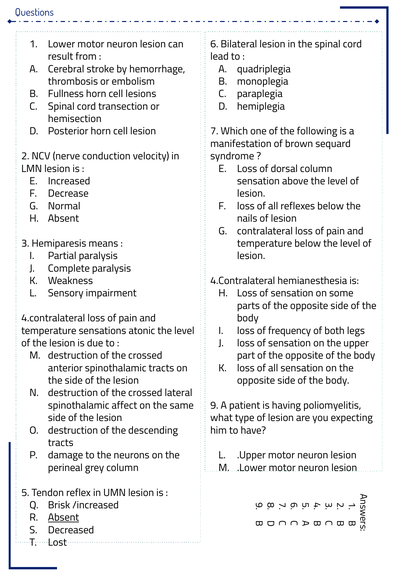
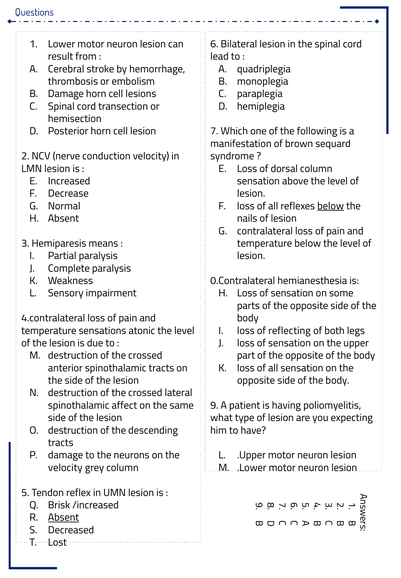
B Fullness: Fullness -> Damage
below at (331, 206) underline: none -> present
4.Contralateral at (243, 281): 4.Contralateral -> 0.Contralateral
frequency: frequency -> reflecting
perineal at (65, 469): perineal -> velocity
